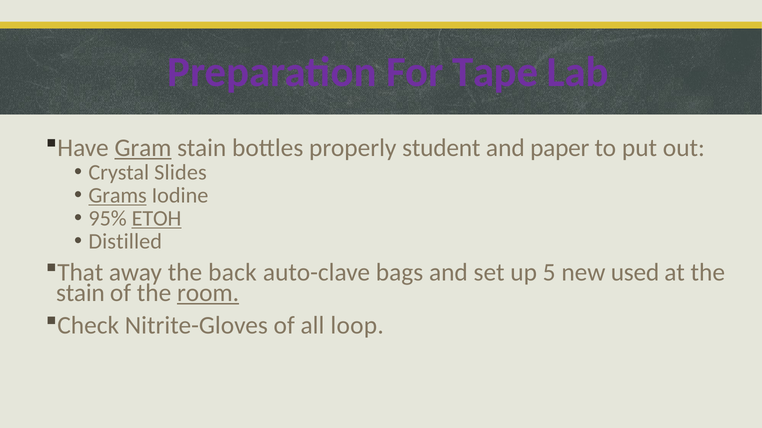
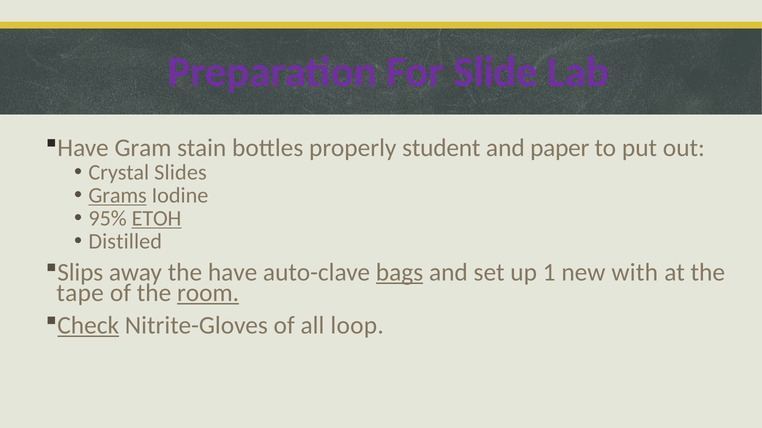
Tape: Tape -> Slide
Gram underline: present -> none
That: That -> Slips
the back: back -> have
bags underline: none -> present
5: 5 -> 1
used: used -> with
stain at (80, 293): stain -> tape
Check underline: none -> present
